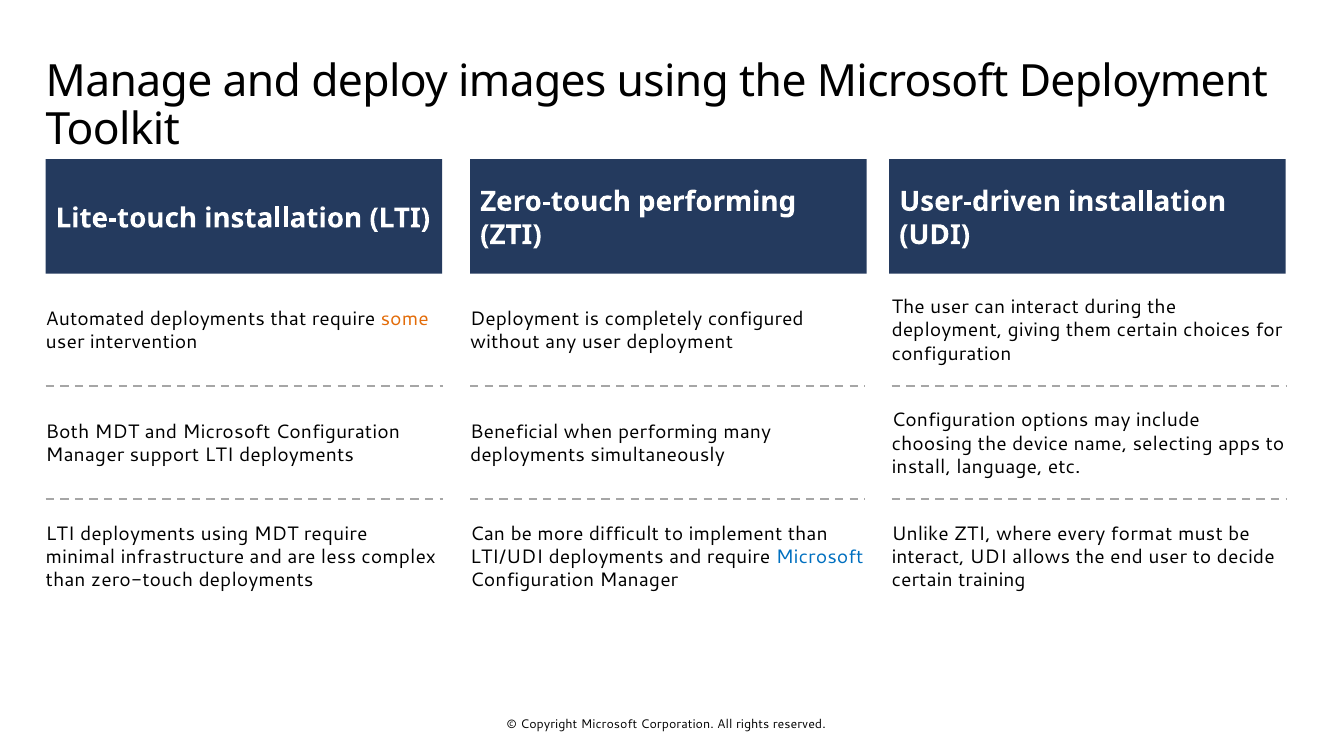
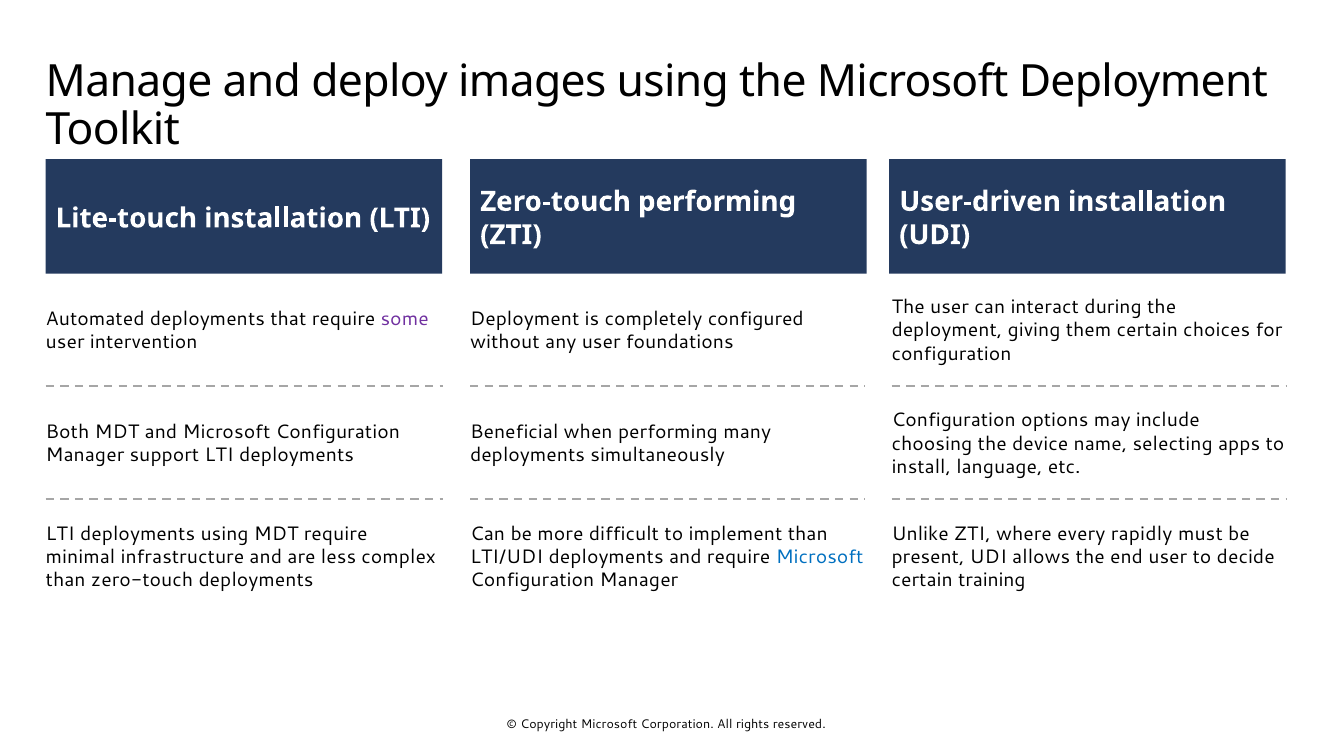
some colour: orange -> purple
user deployment: deployment -> foundations
format: format -> rapidly
interact at (928, 557): interact -> present
